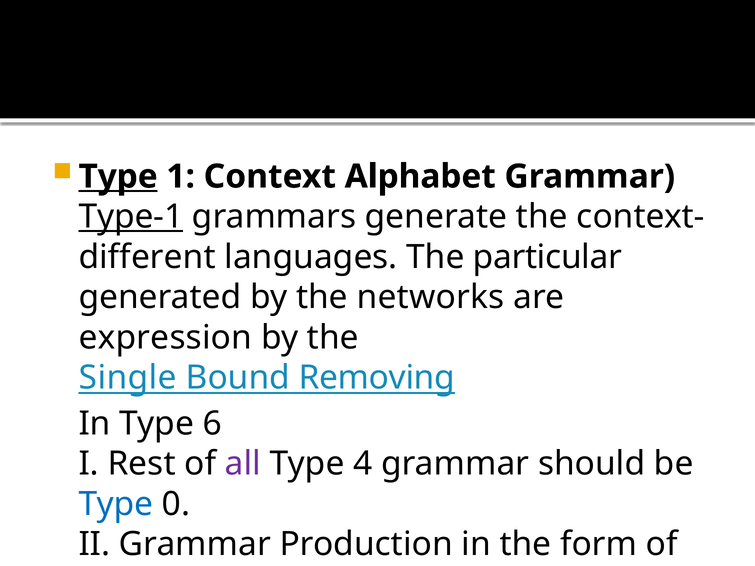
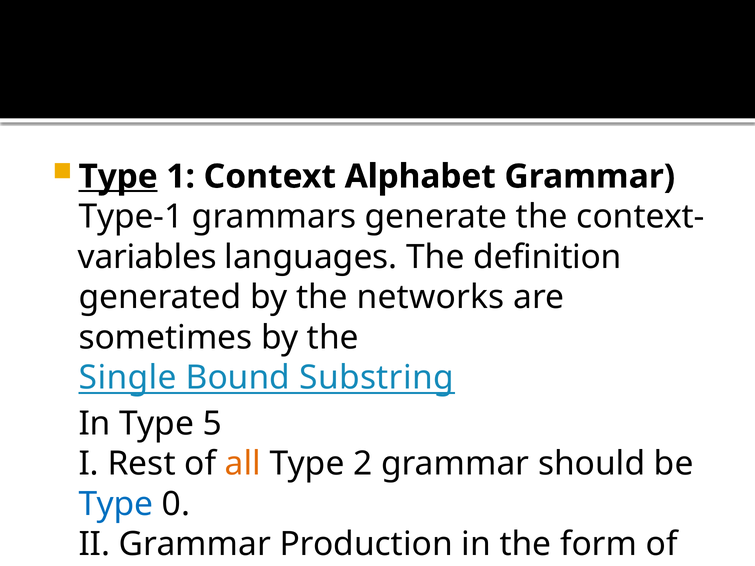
Type-1 underline: present -> none
different: different -> variables
particular: particular -> definition
expression: expression -> sometimes
Removing: Removing -> Substring
6: 6 -> 5
all colour: purple -> orange
4: 4 -> 2
